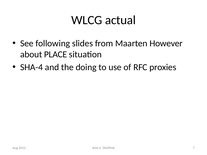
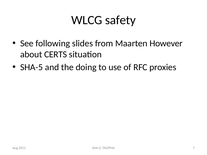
actual: actual -> safety
PLACE: PLACE -> CERTS
SHA-4: SHA-4 -> SHA-5
